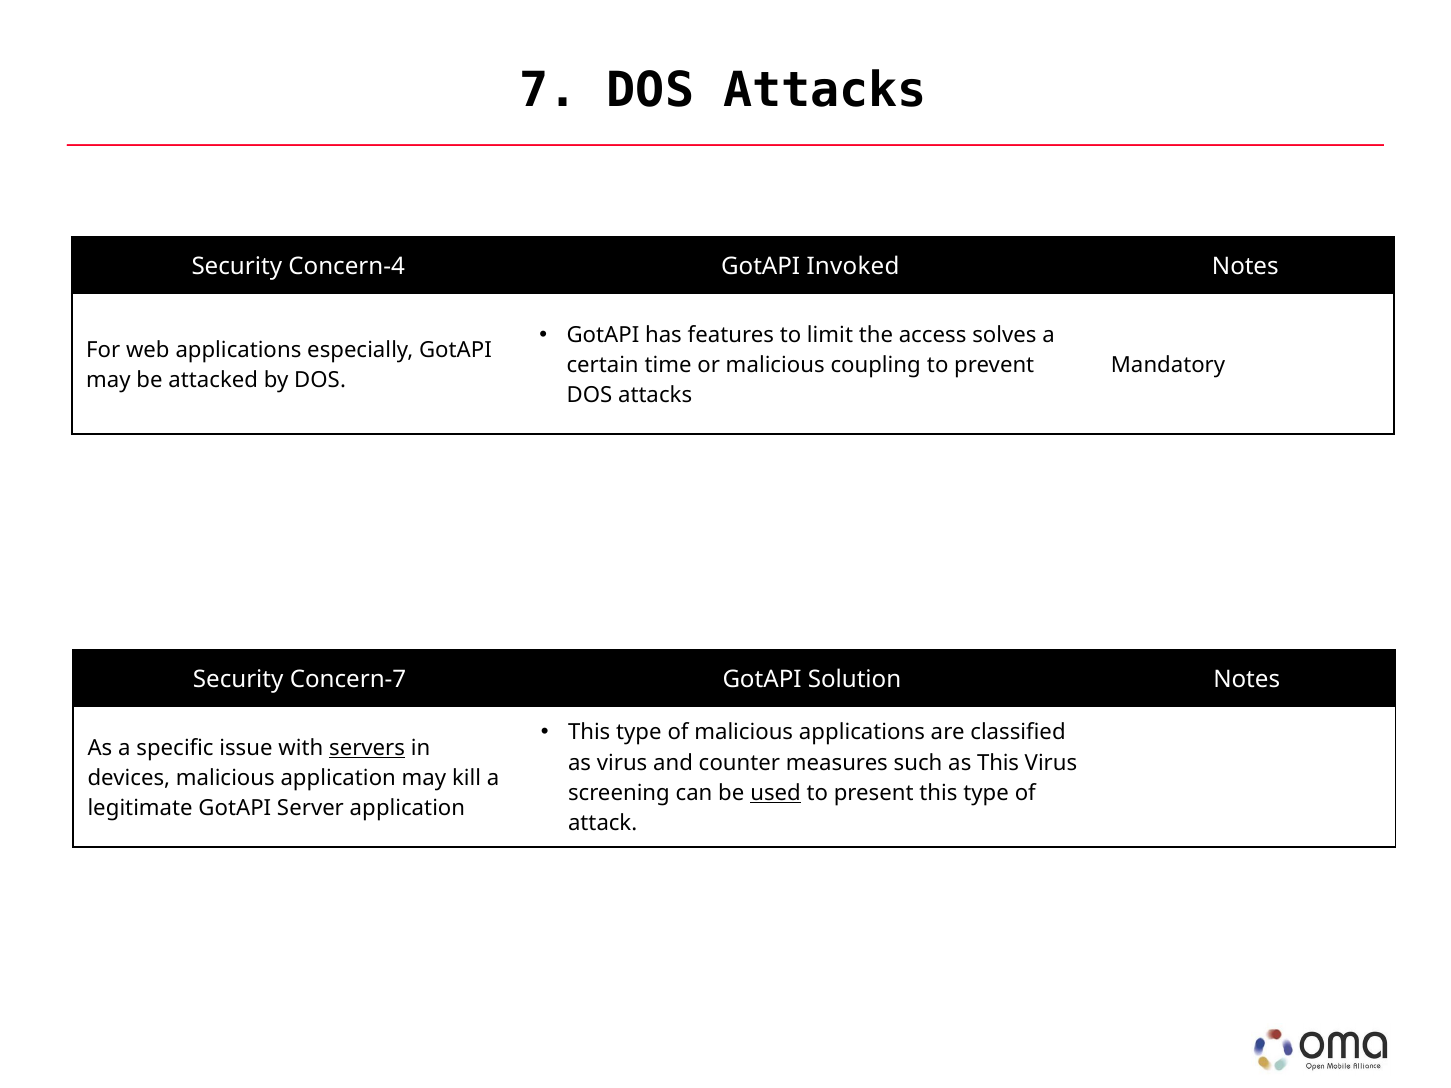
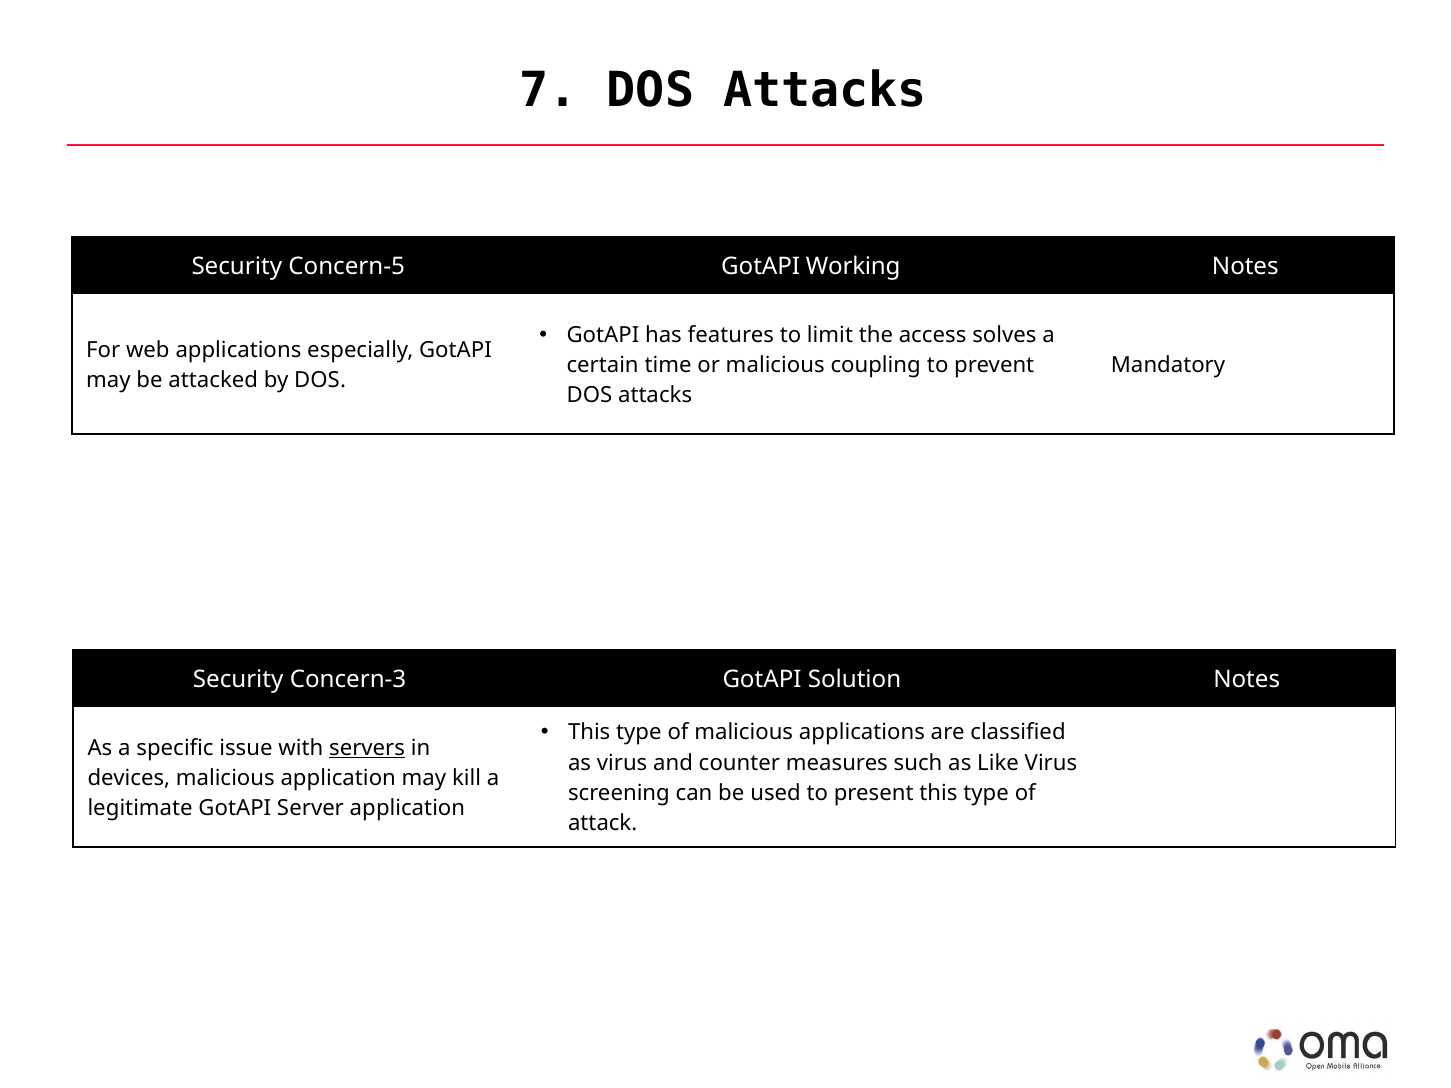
Concern-4: Concern-4 -> Concern-5
Invoked: Invoked -> Working
Concern-7: Concern-7 -> Concern-3
as This: This -> Like
used underline: present -> none
